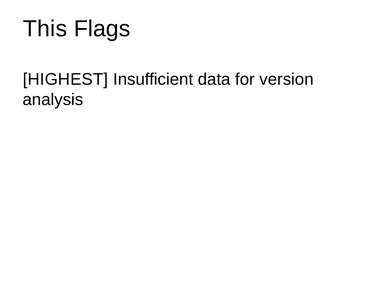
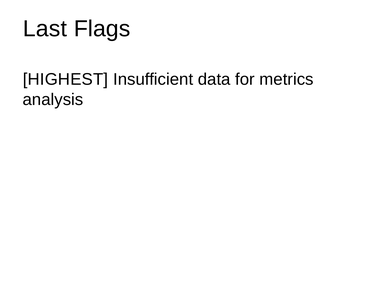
This: This -> Last
version: version -> metrics
